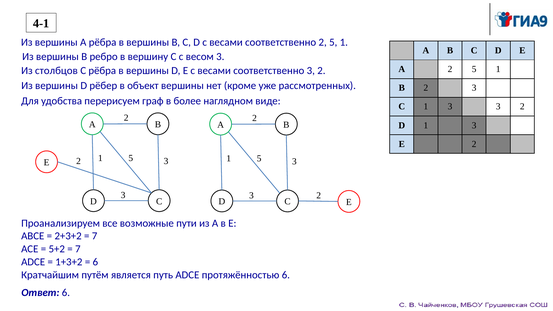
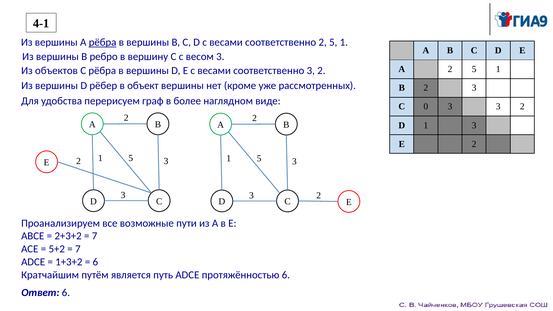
рёбра at (103, 42) underline: none -> present
столбцов: столбцов -> объектов
С 1: 1 -> 0
